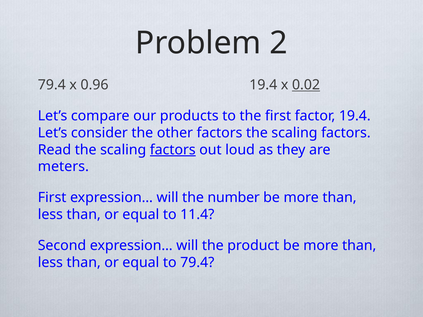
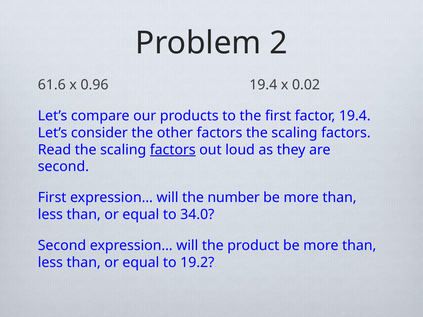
79.4 at (52, 85): 79.4 -> 61.6
0.02 underline: present -> none
meters at (63, 167): meters -> second
11.4: 11.4 -> 34.0
to 79.4: 79.4 -> 19.2
